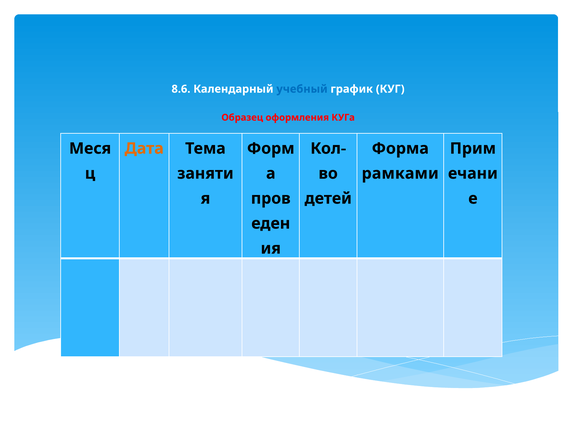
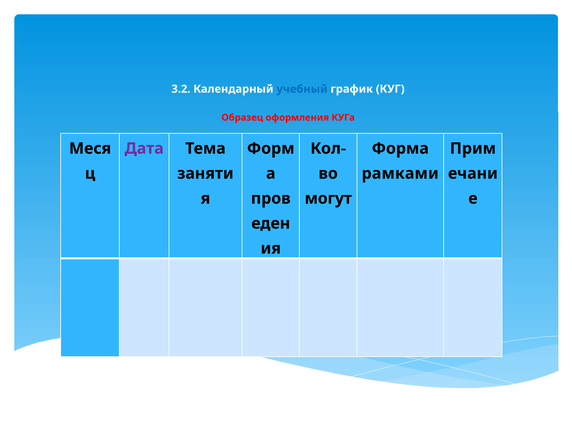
8.6: 8.6 -> 3.2
Дата colour: orange -> purple
детей: детей -> могут
